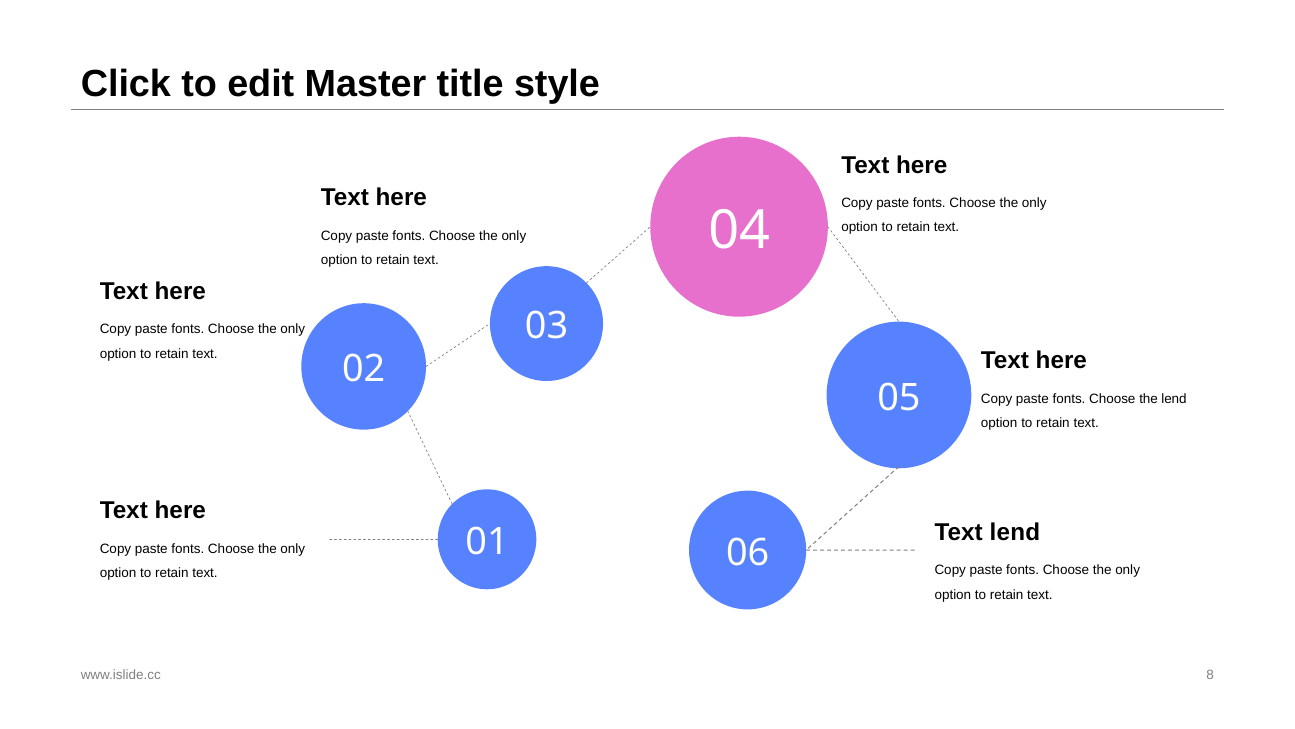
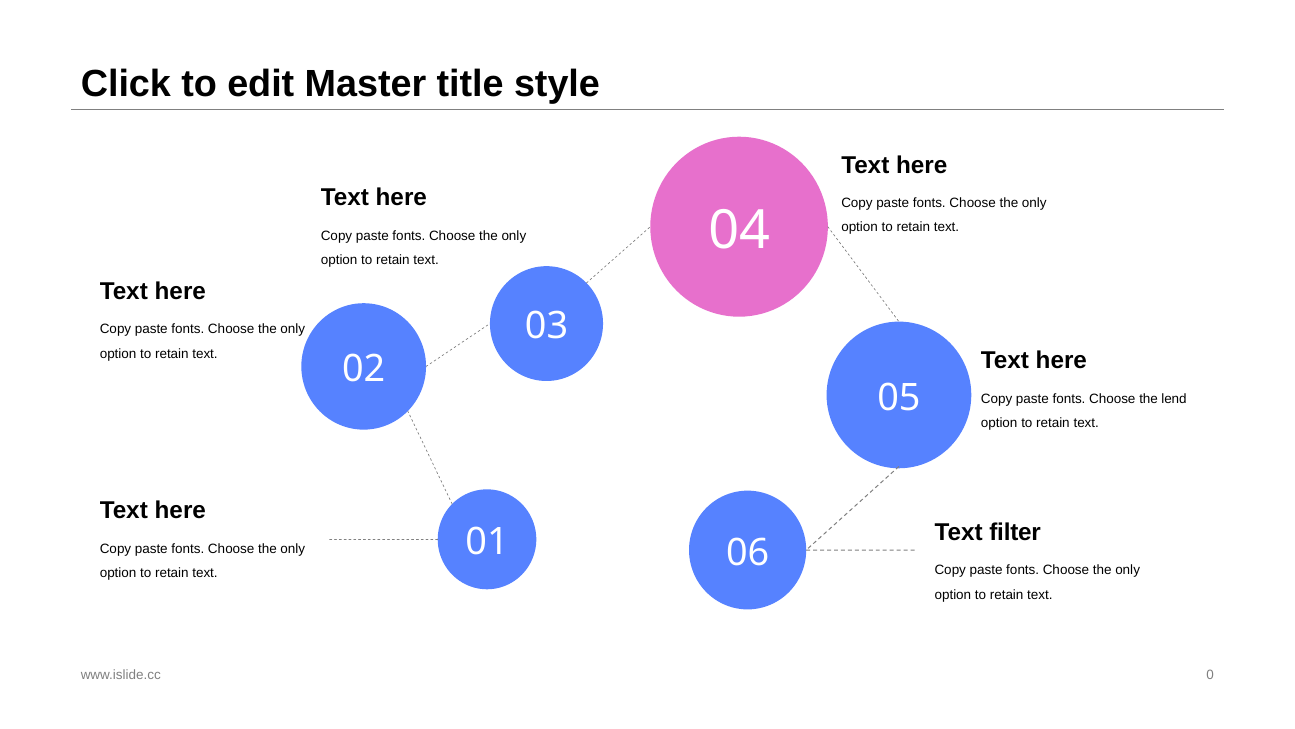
Text lend: lend -> filter
8: 8 -> 0
